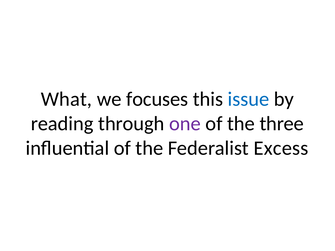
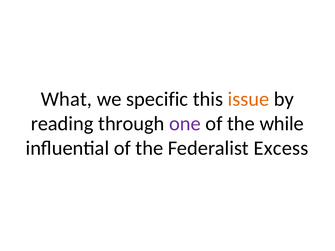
focuses: focuses -> specific
issue colour: blue -> orange
three: three -> while
